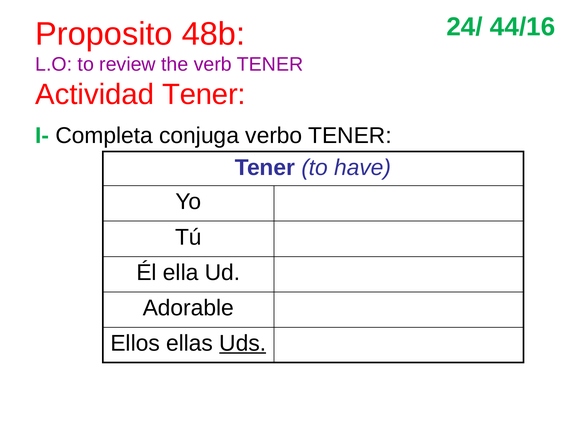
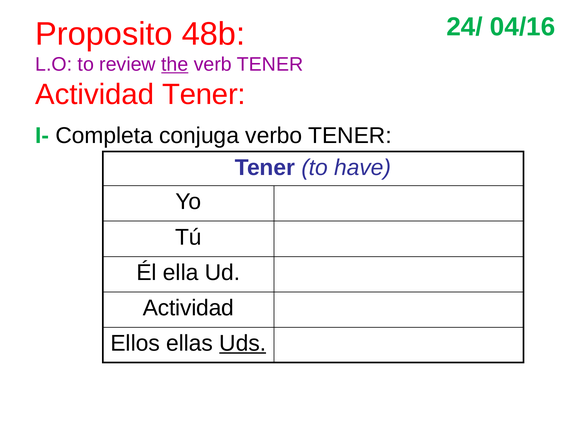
44/16: 44/16 -> 04/16
the underline: none -> present
Adorable at (188, 308): Adorable -> Actividad
